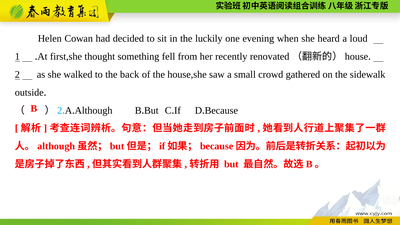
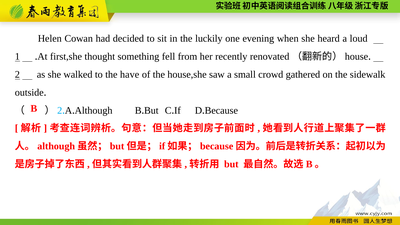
back: back -> have
